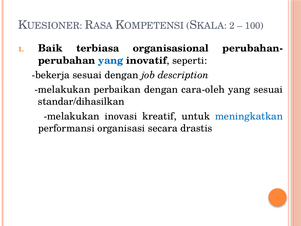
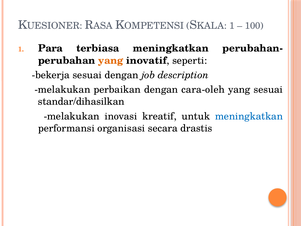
2 at (232, 26): 2 -> 1
Baik: Baik -> Para
terbiasa organisasional: organisasional -> meningkatkan
yang at (111, 60) colour: blue -> orange
